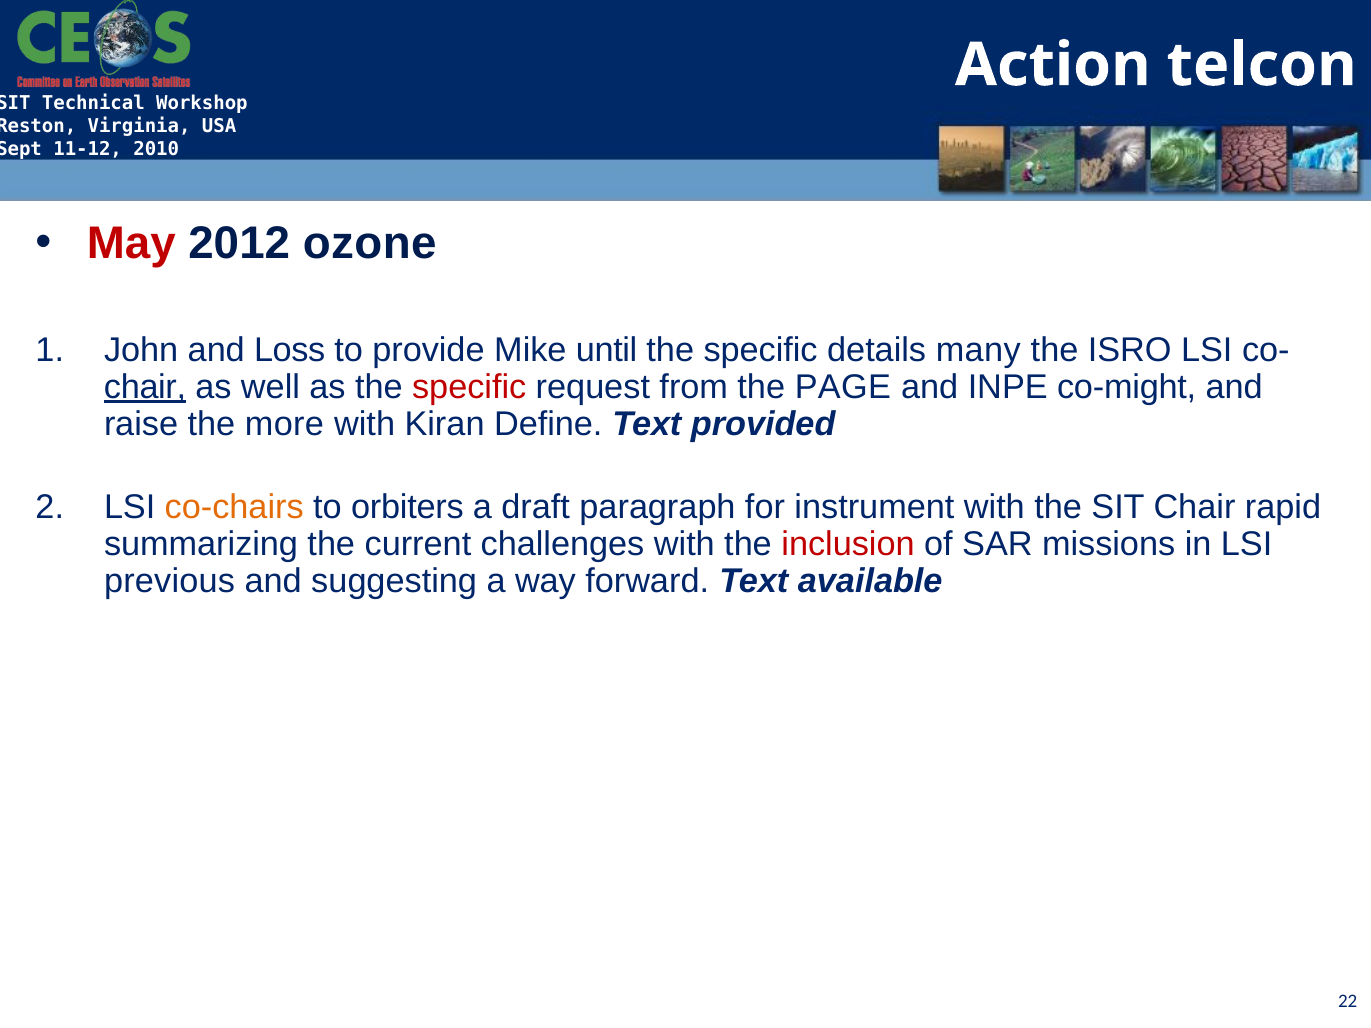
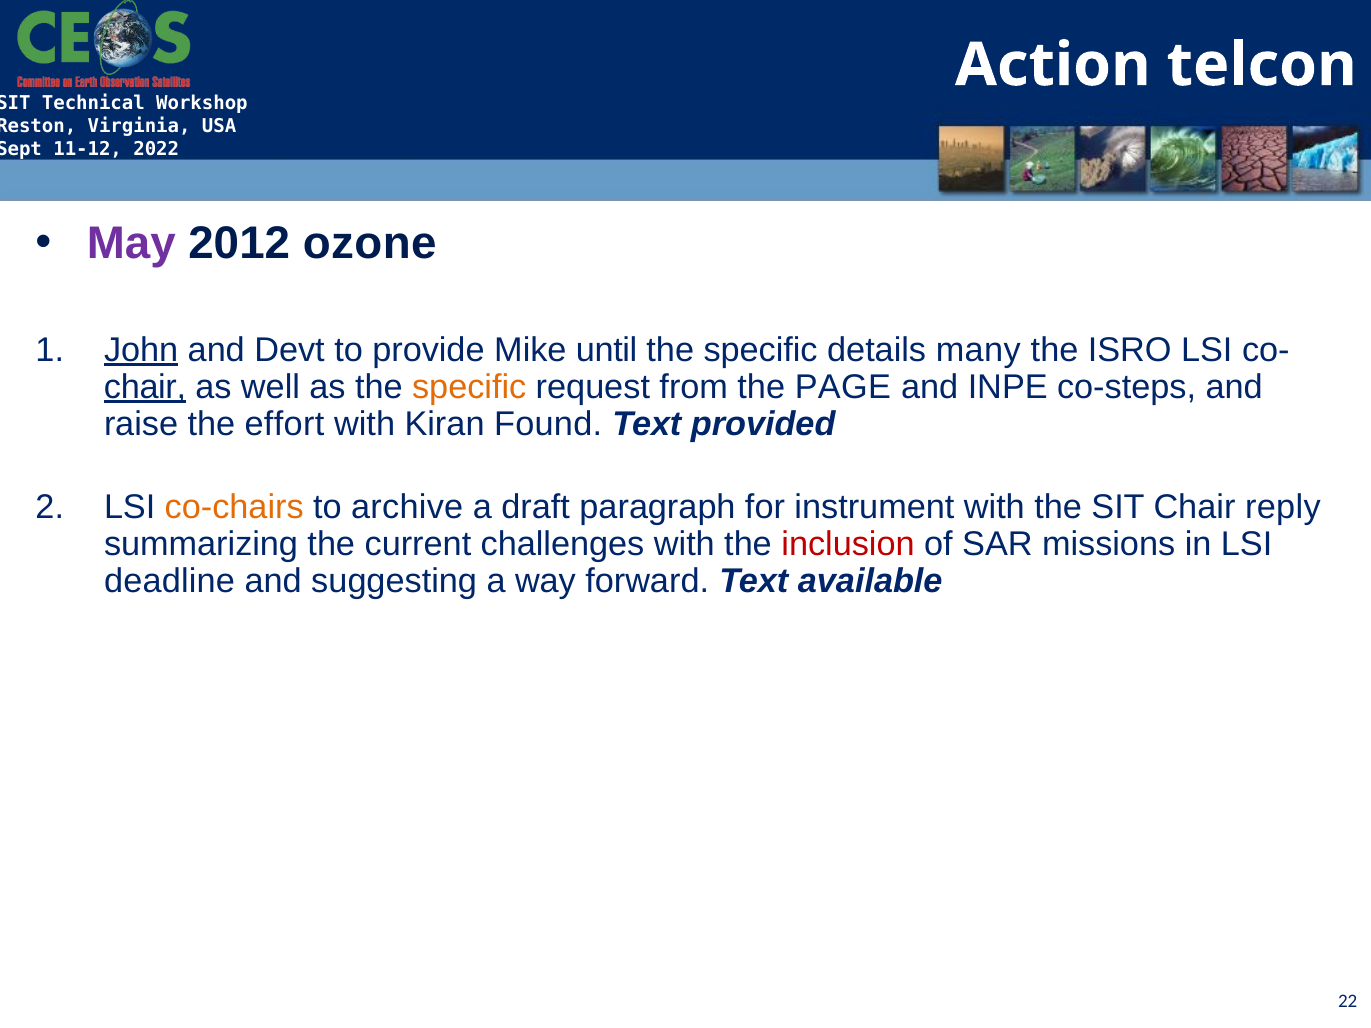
2010: 2010 -> 2022
May colour: red -> purple
John underline: none -> present
Loss: Loss -> Devt
specific at (469, 387) colour: red -> orange
co-might: co-might -> co-steps
more: more -> effort
Define: Define -> Found
orbiters: orbiters -> archive
rapid: rapid -> reply
previous: previous -> deadline
